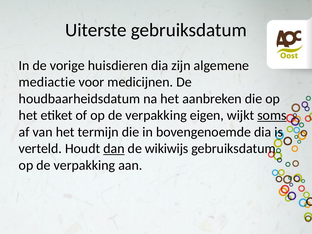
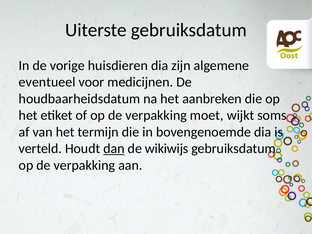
mediactie: mediactie -> eventueel
eigen: eigen -> moet
soms underline: present -> none
